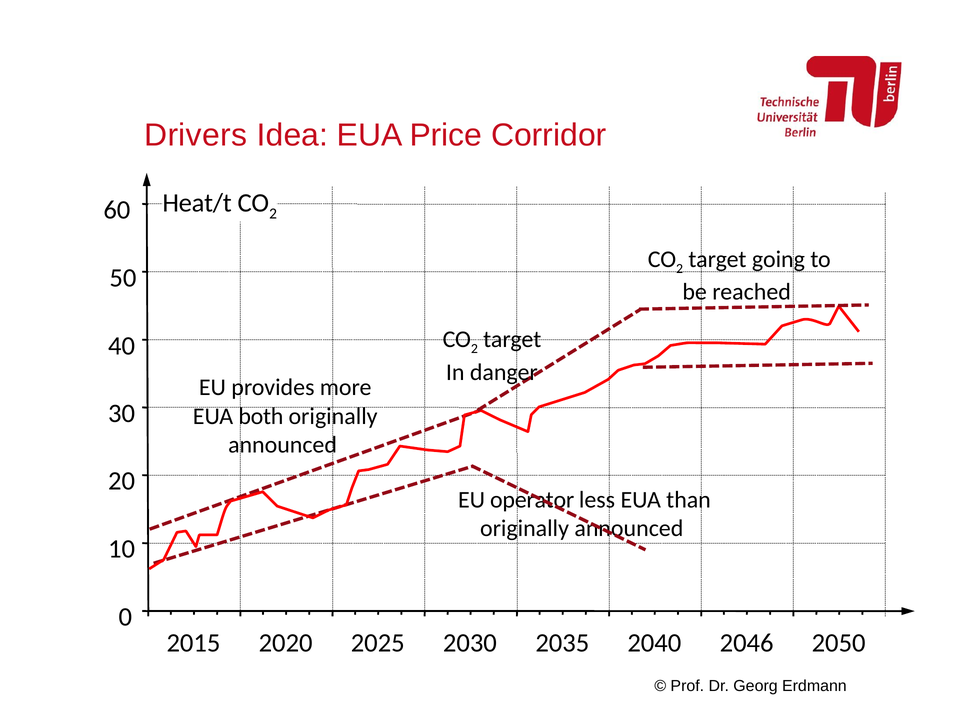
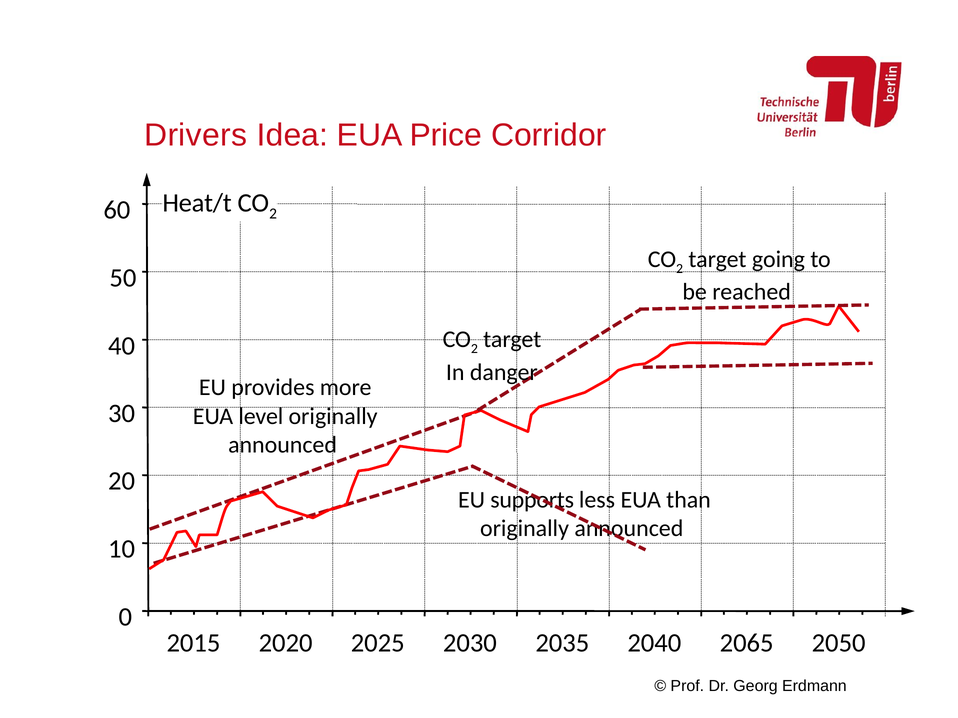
both: both -> level
operator: operator -> supports
2046: 2046 -> 2065
